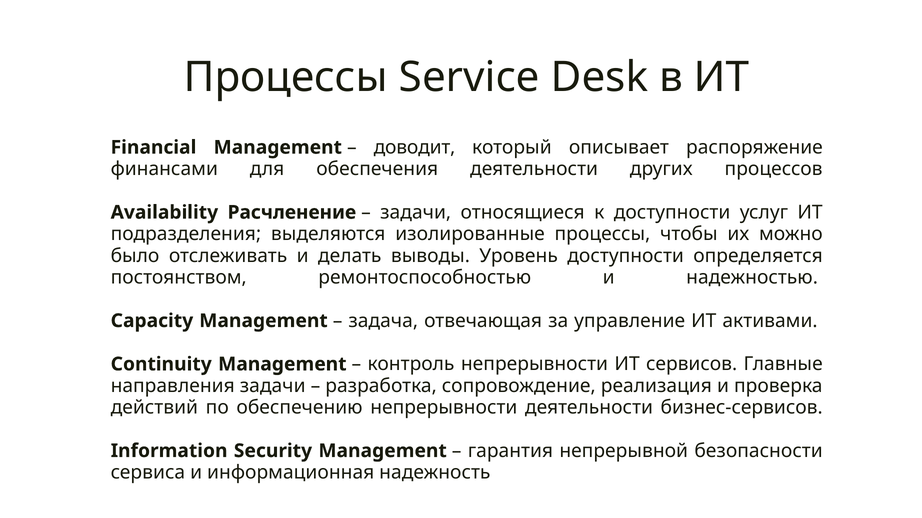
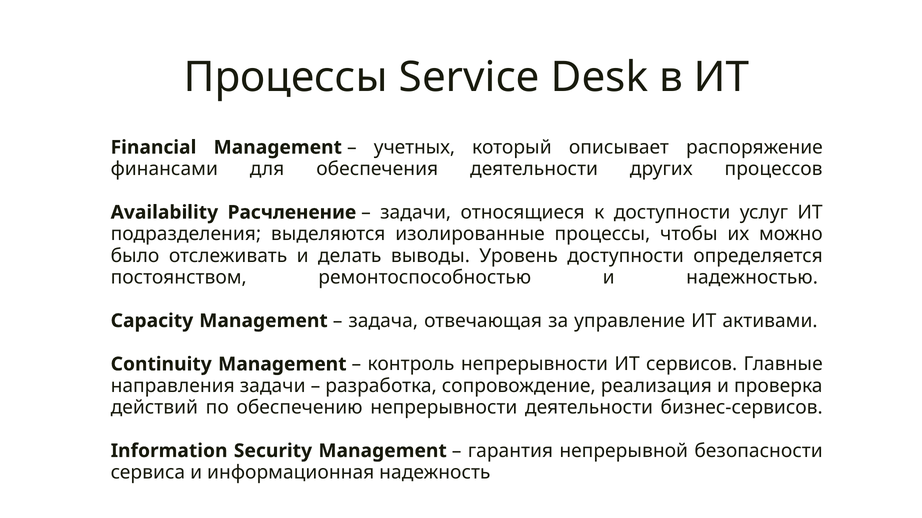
доводит: доводит -> учетных
